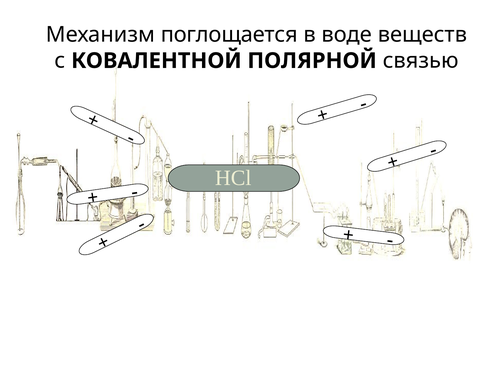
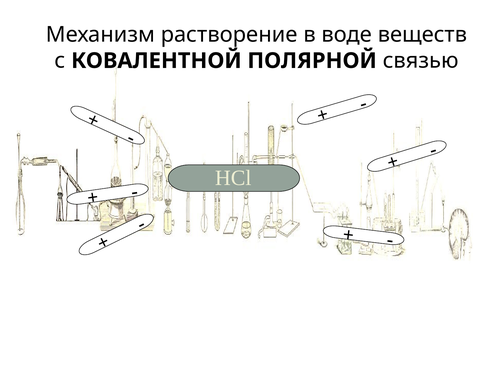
поглощается: поглощается -> растворение
